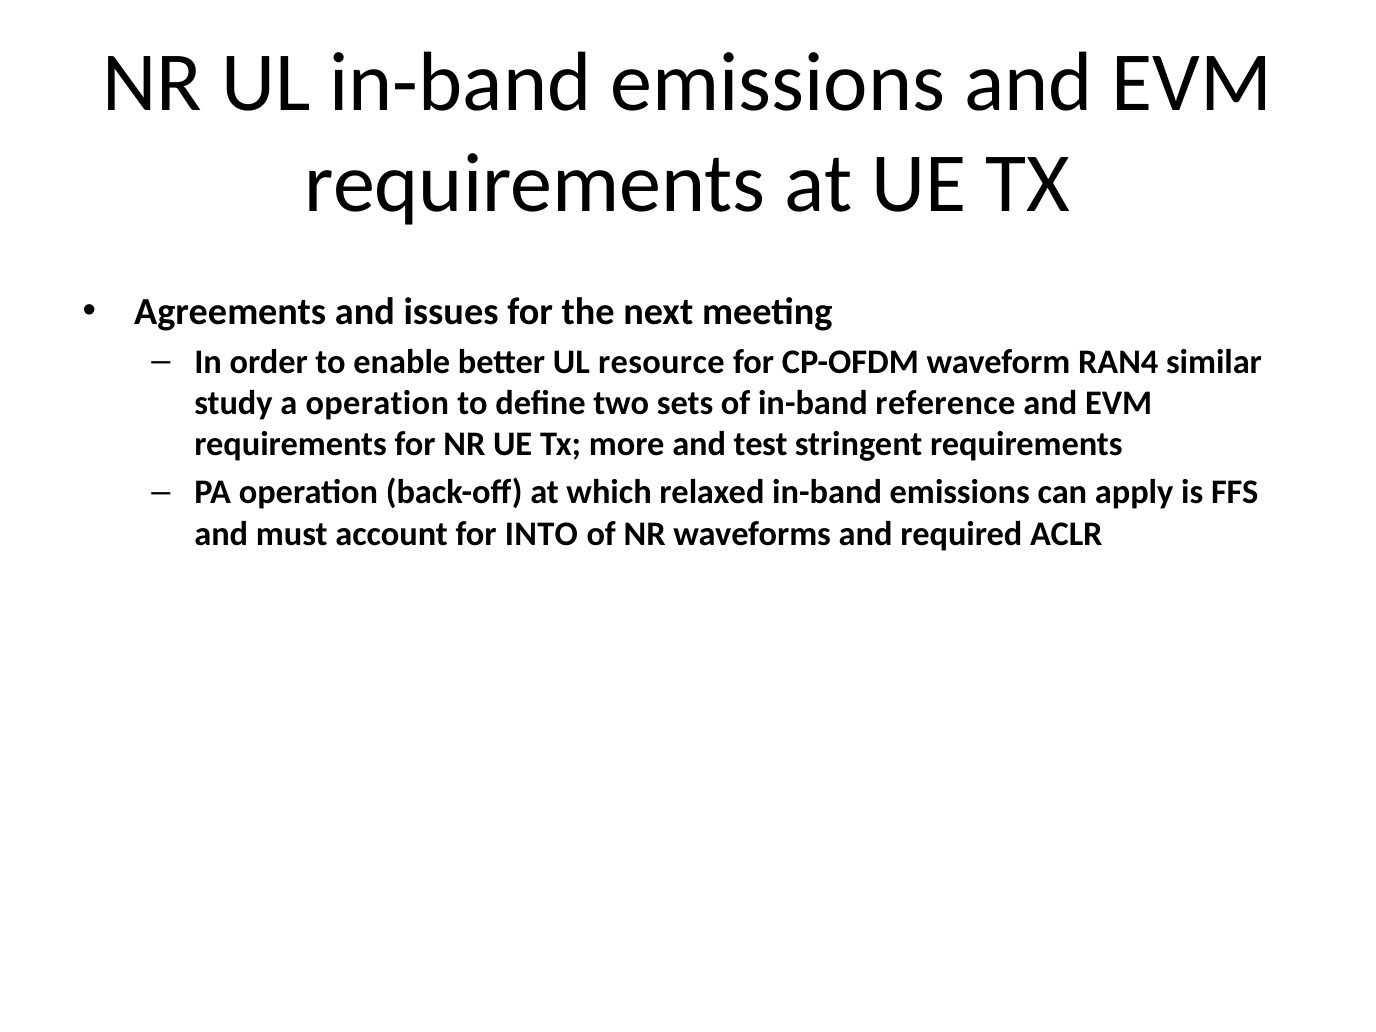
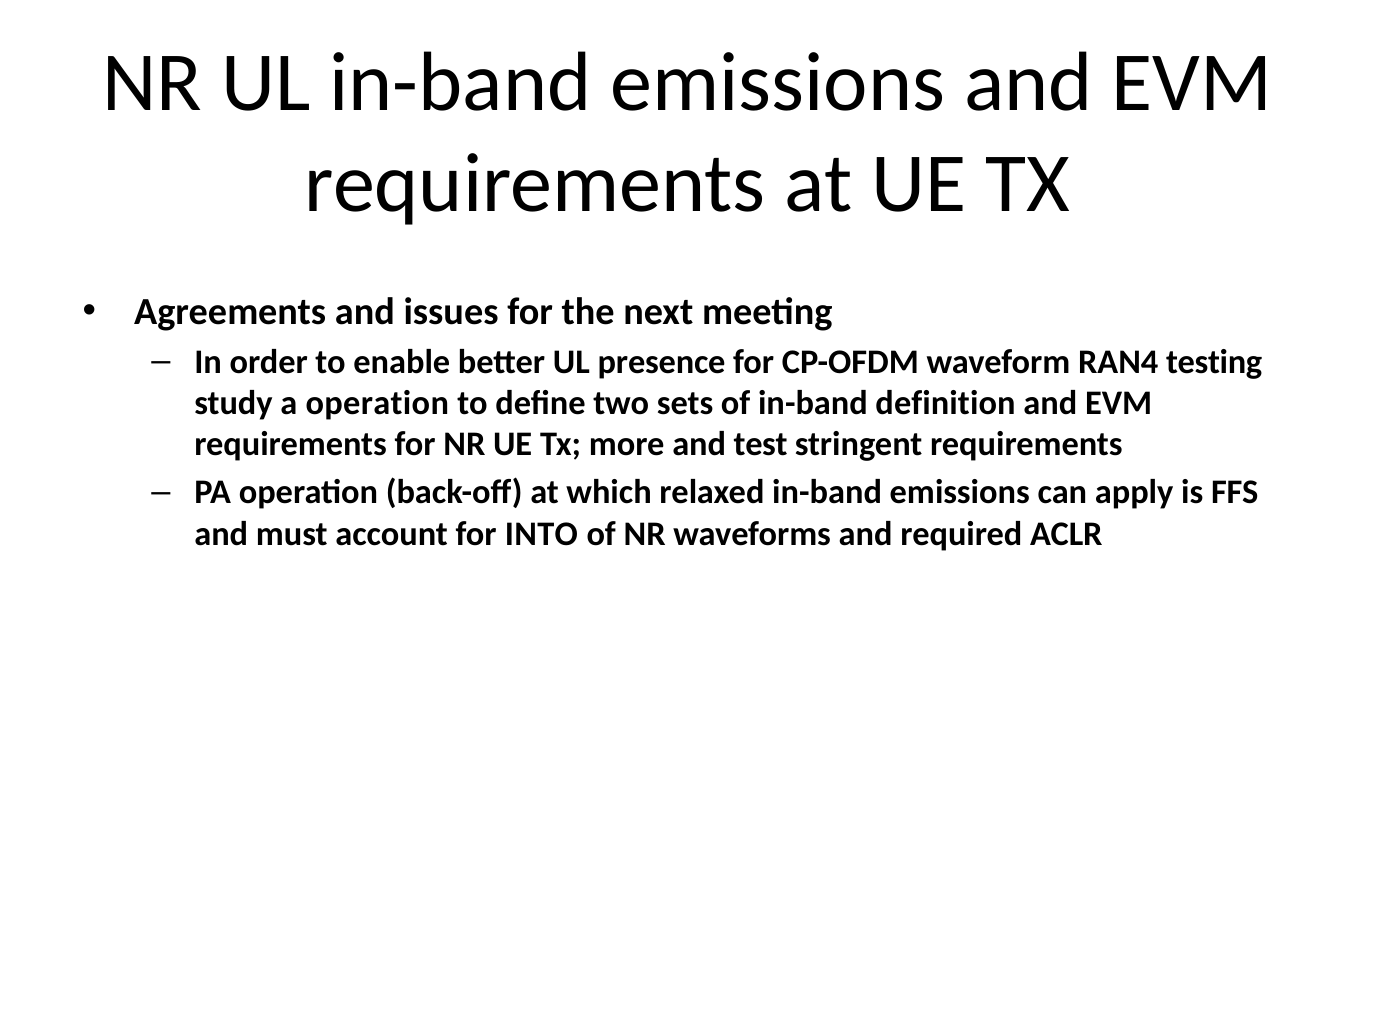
resource: resource -> presence
similar: similar -> testing
reference: reference -> definition
